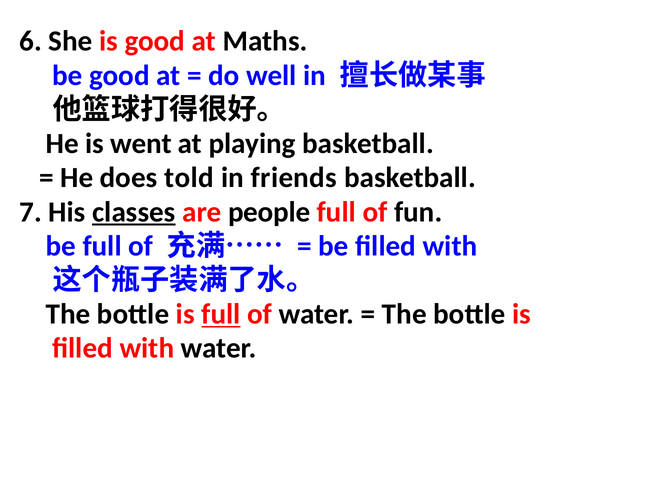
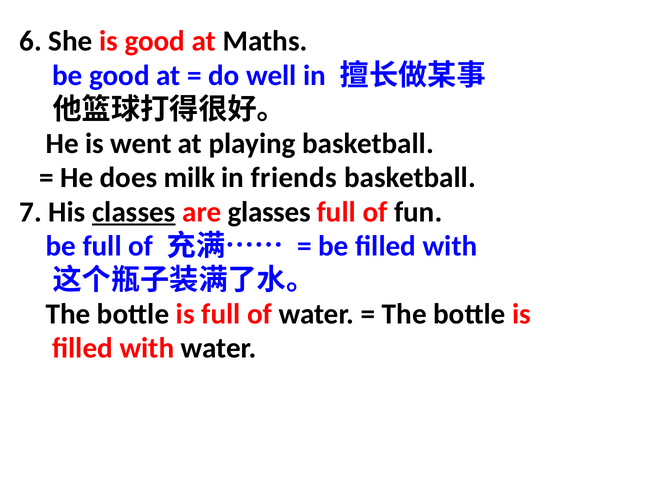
told: told -> milk
people: people -> glasses
full at (221, 314) underline: present -> none
